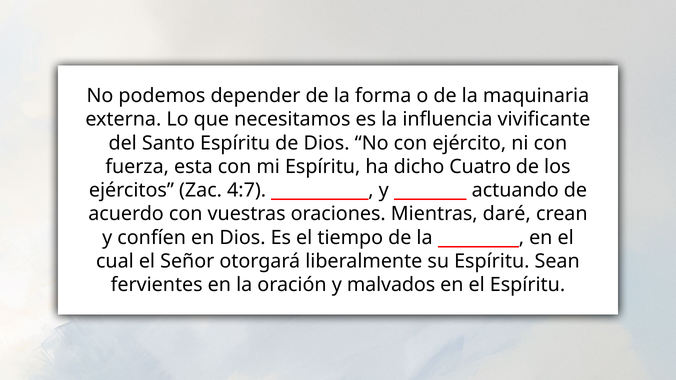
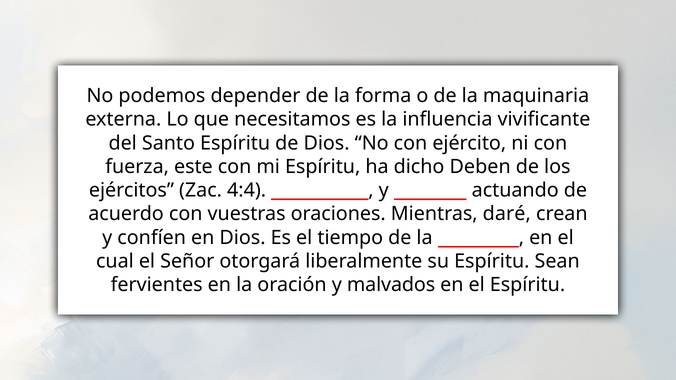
esta: esta -> este
Cuatro: Cuatro -> Deben
4:7: 4:7 -> 4:4
